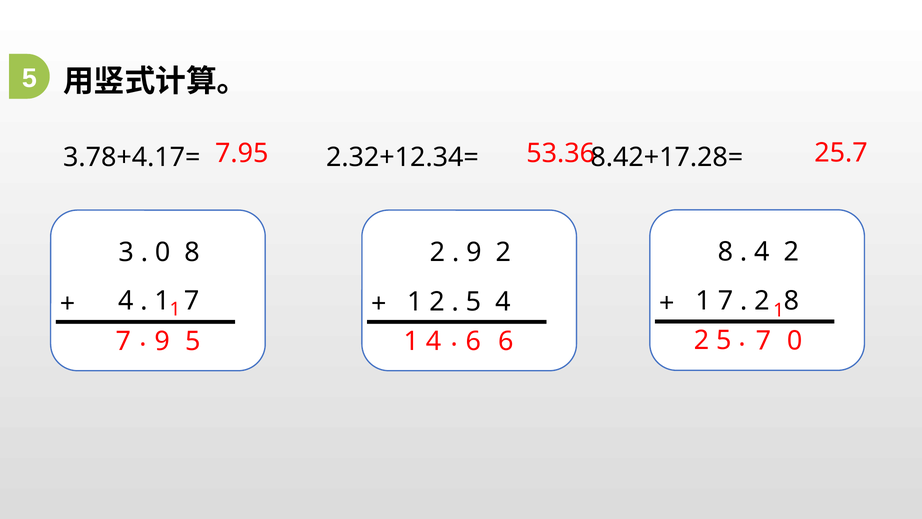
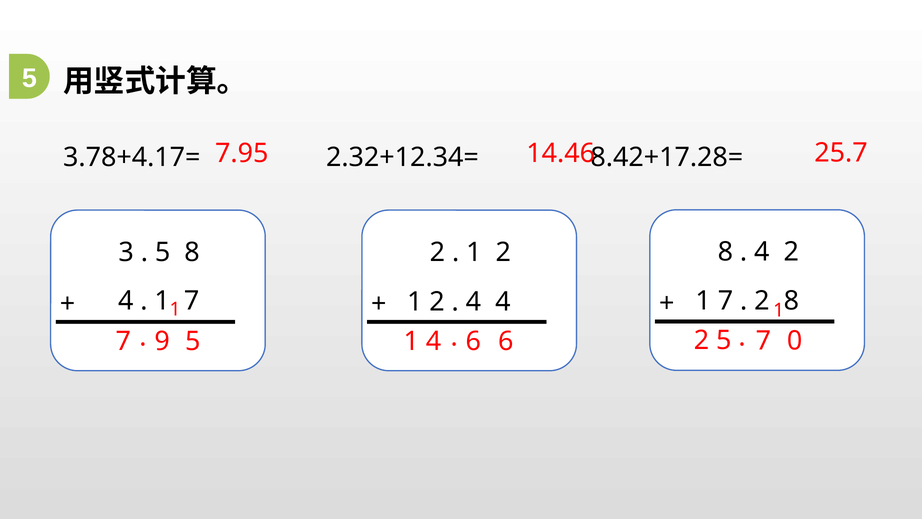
53.36: 53.36 -> 14.46
0 at (163, 252): 0 -> 5
9 at (474, 252): 9 -> 1
5 at (473, 301): 5 -> 4
